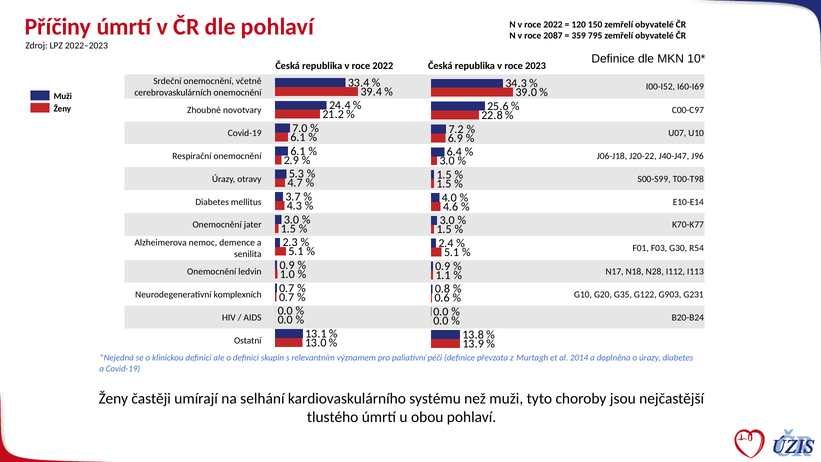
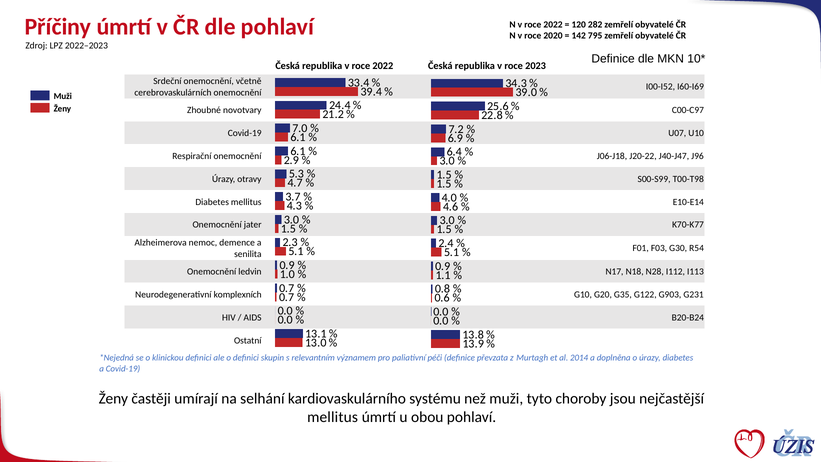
150: 150 -> 282
2087: 2087 -> 2020
359: 359 -> 142
tlustého at (333, 417): tlustého -> mellitus
